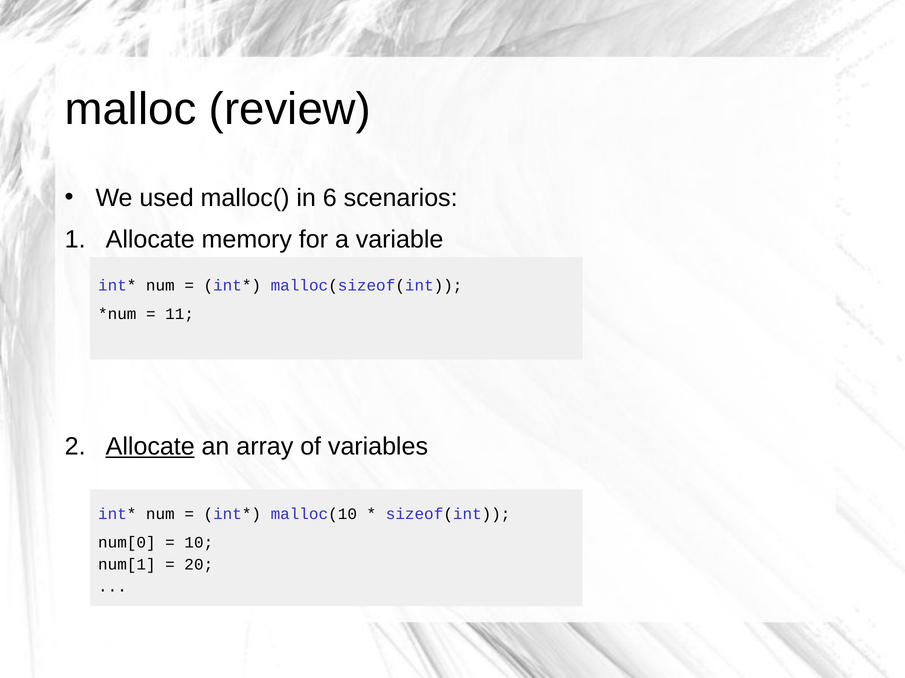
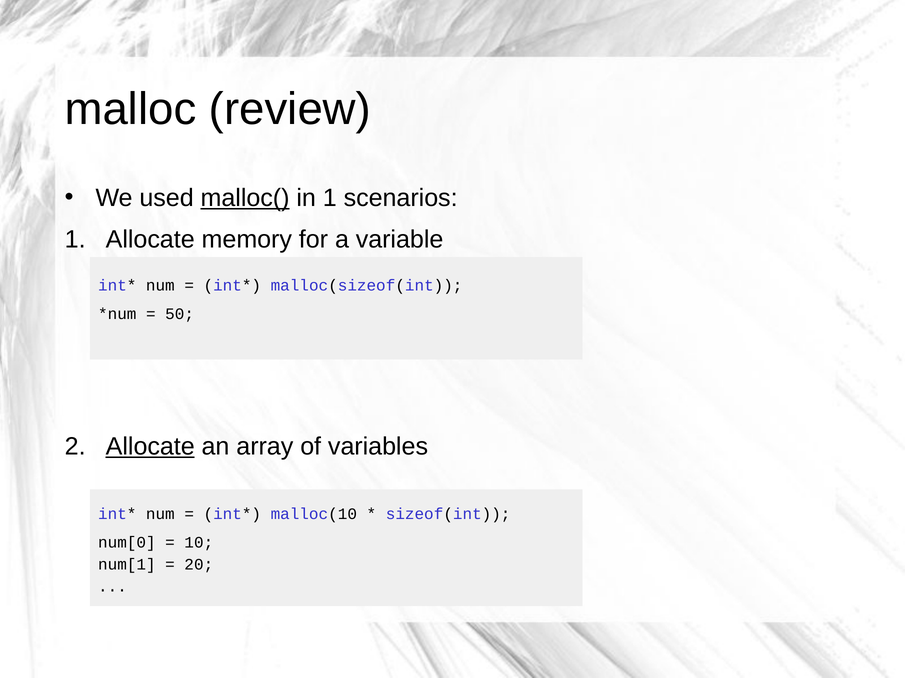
malloc( underline: none -> present
in 6: 6 -> 1
11: 11 -> 50
